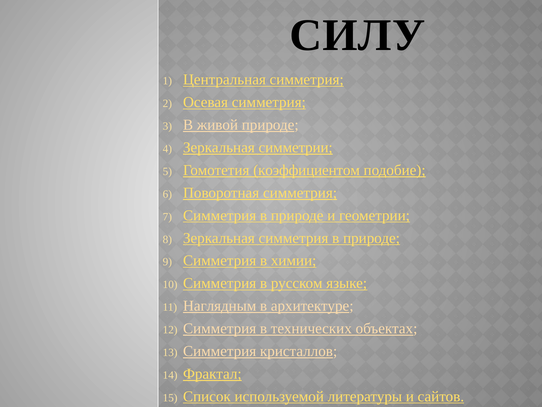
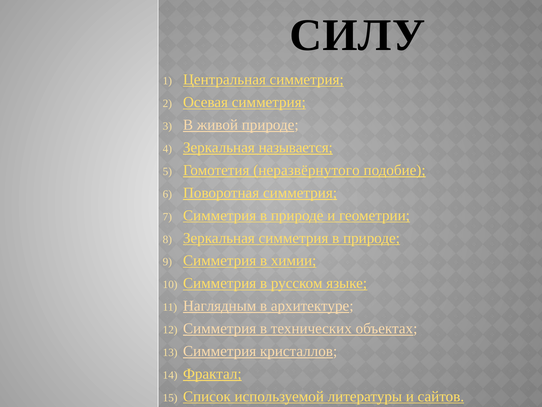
симметрии: симметрии -> называется
коэффициентом: коэффициентом -> неразвёрнутого
